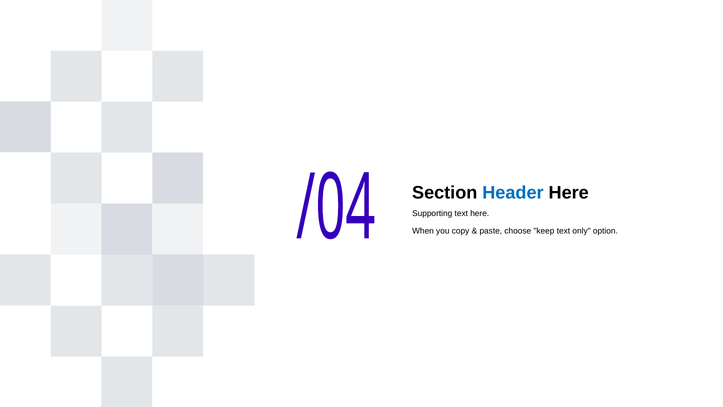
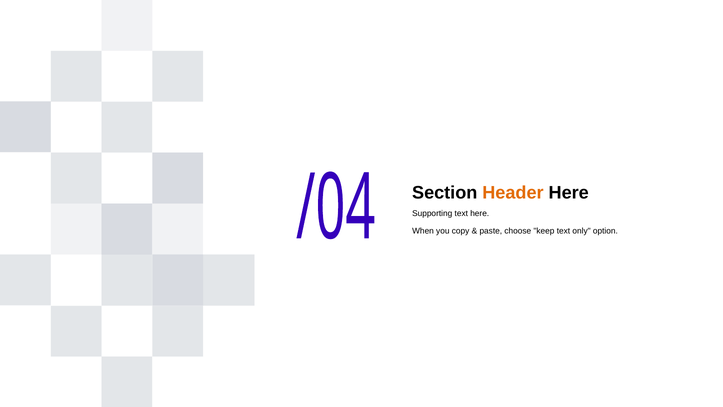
Header colour: blue -> orange
